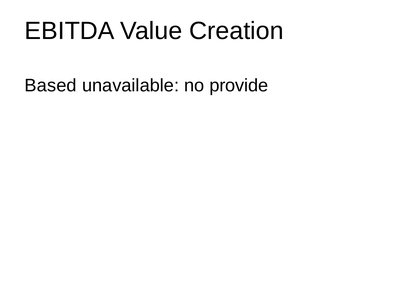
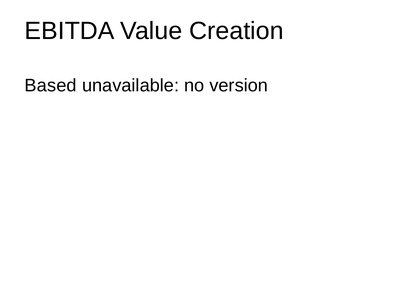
provide: provide -> version
